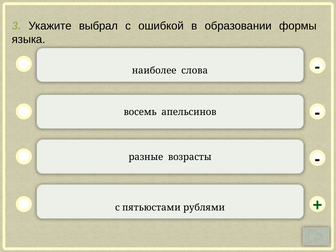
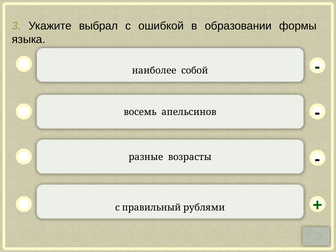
слова: слова -> собой
пятьюстами: пятьюстами -> правильный
